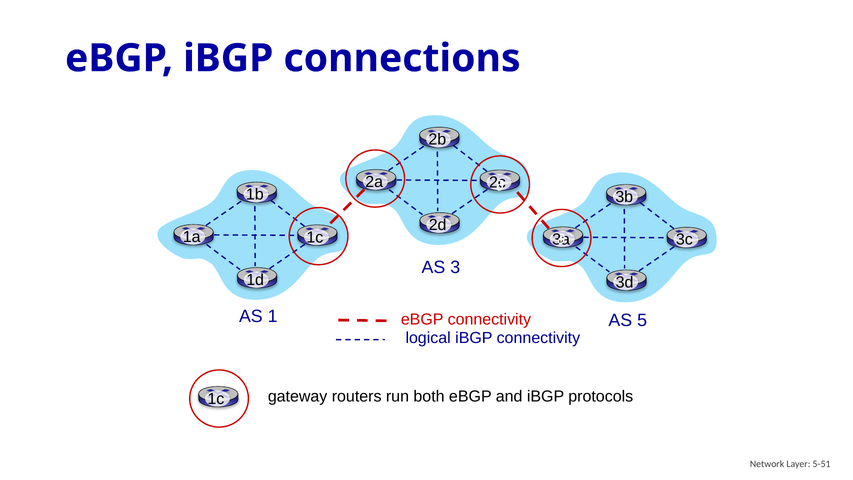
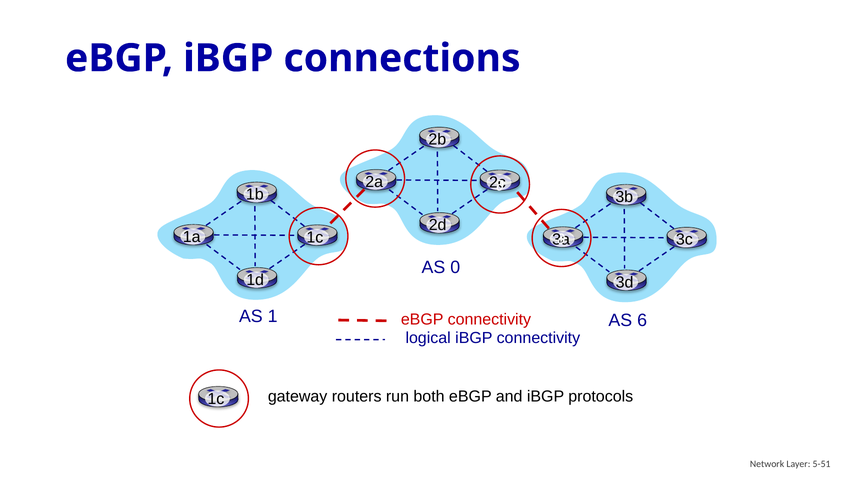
3: 3 -> 0
5: 5 -> 6
